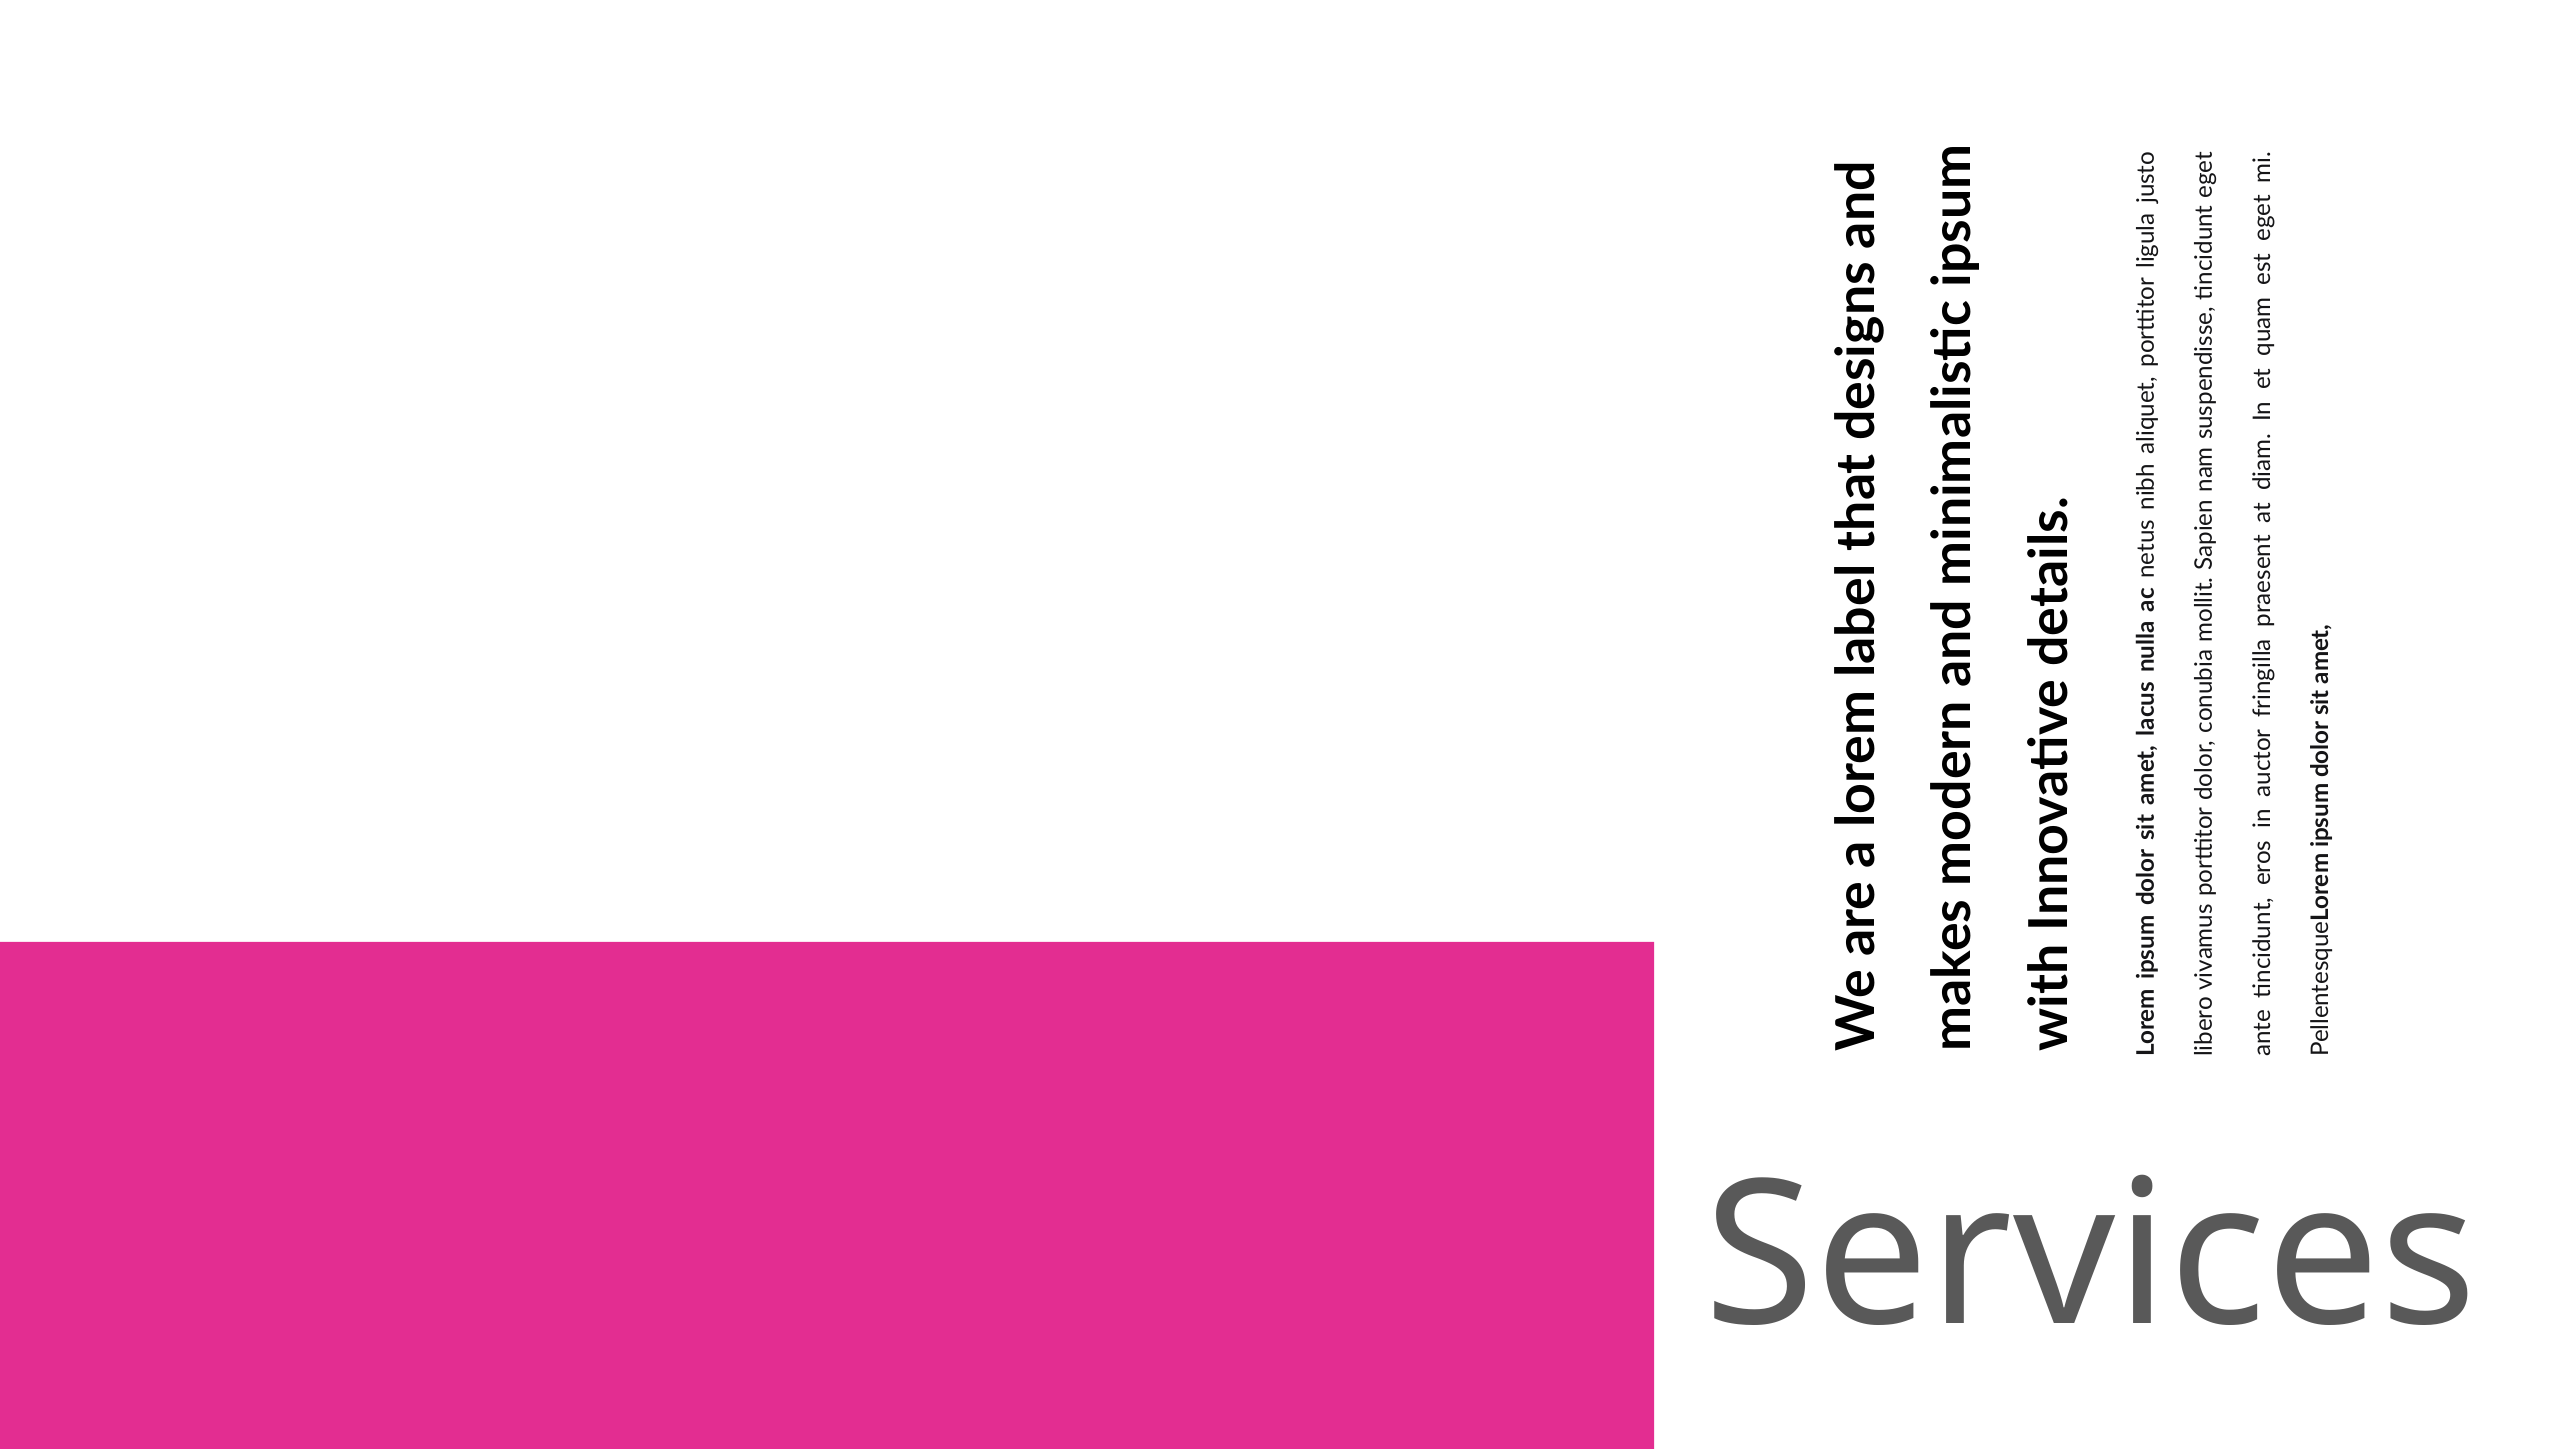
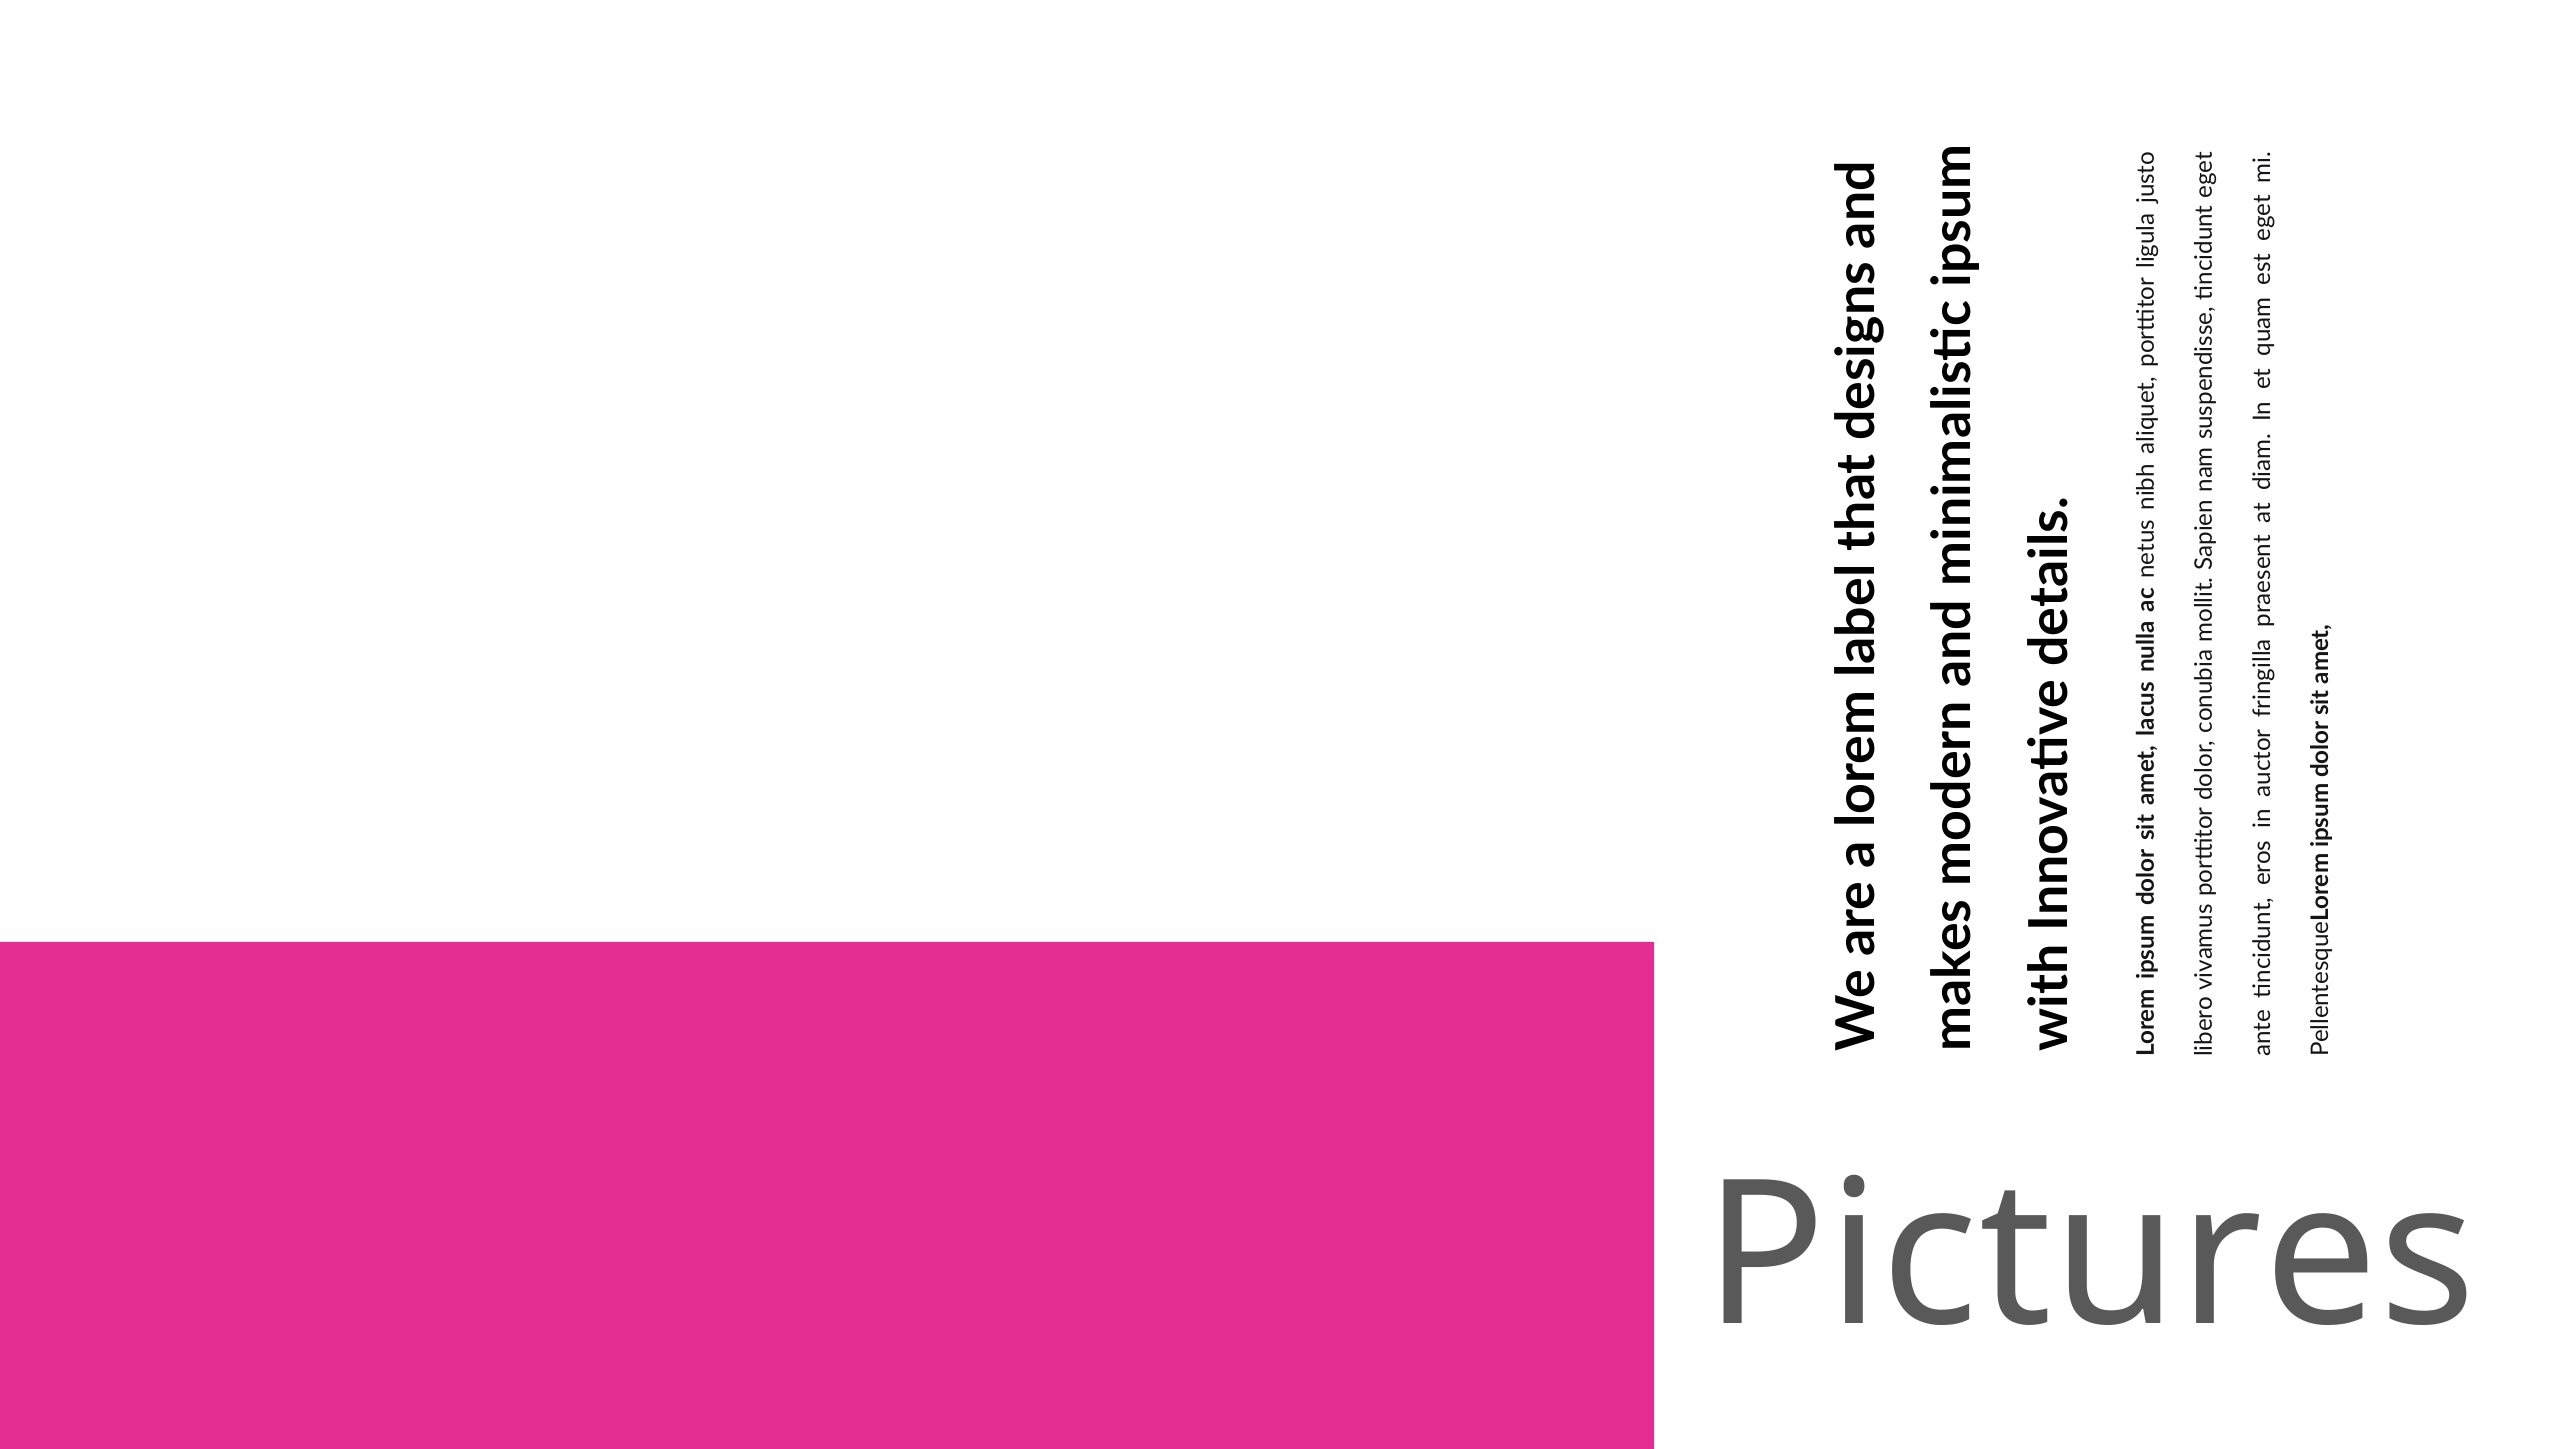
Services: Services -> Pictures
